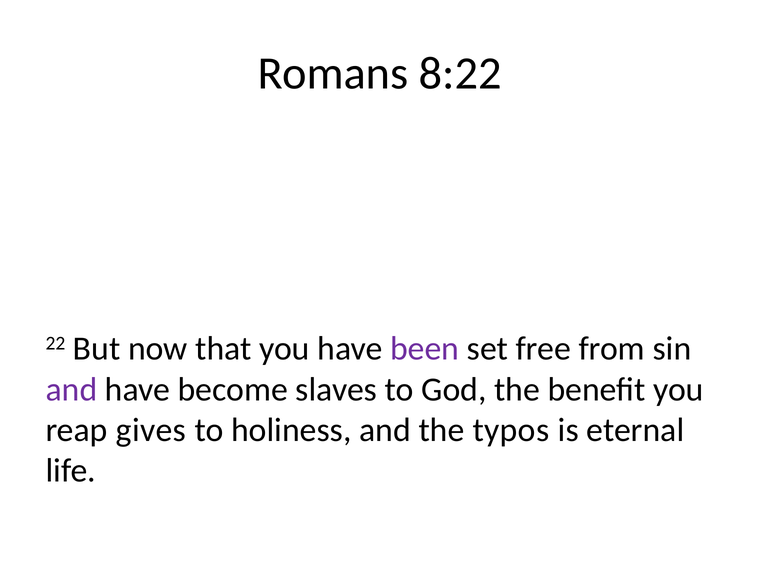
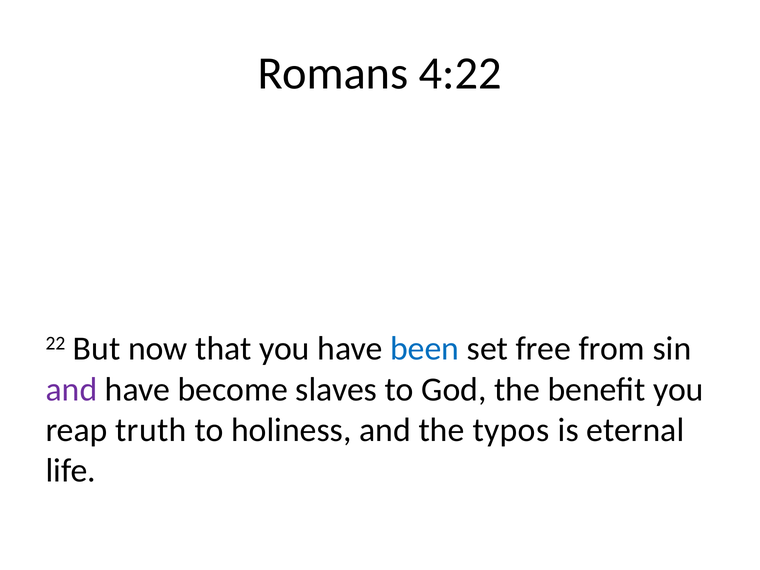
8:22: 8:22 -> 4:22
been colour: purple -> blue
gives: gives -> truth
